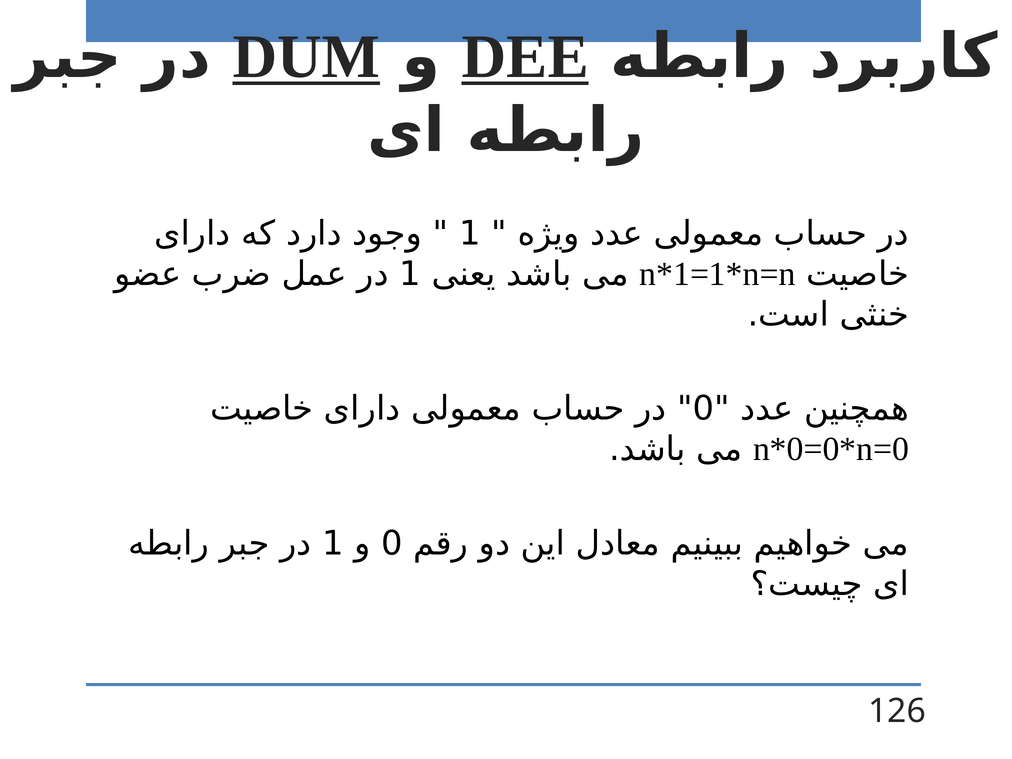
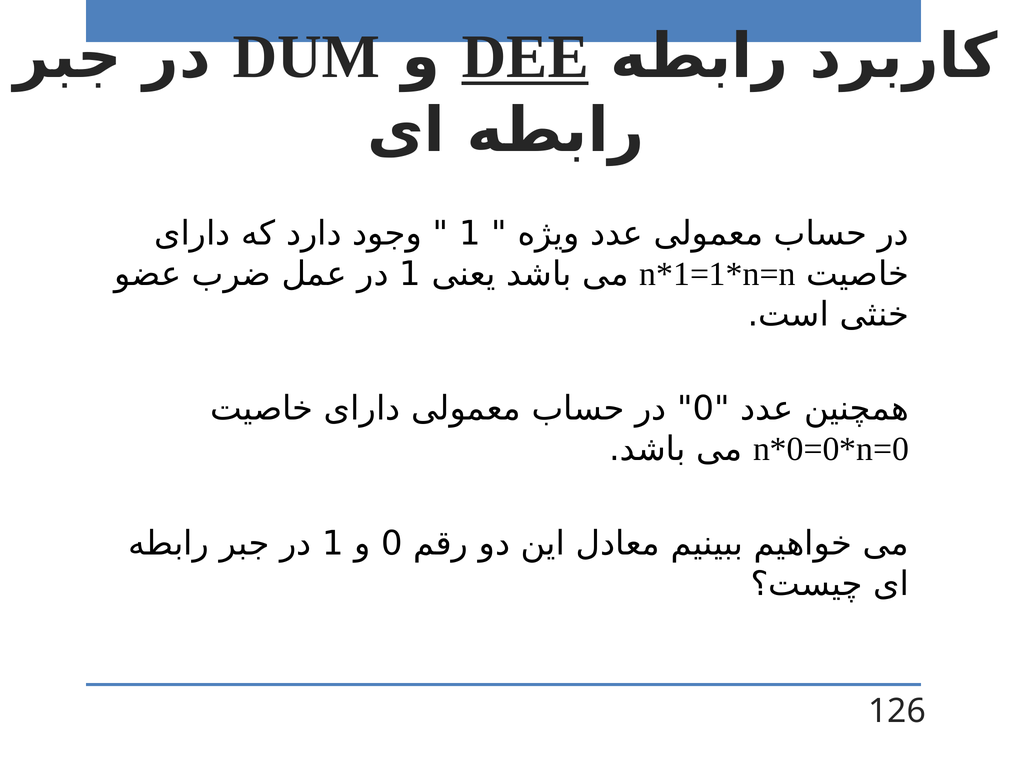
DUM underline: present -> none
